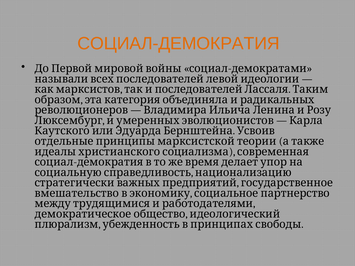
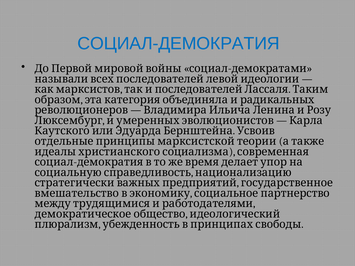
СОЦИАЛ-ДЕМОКРАТИЯ colour: orange -> blue
